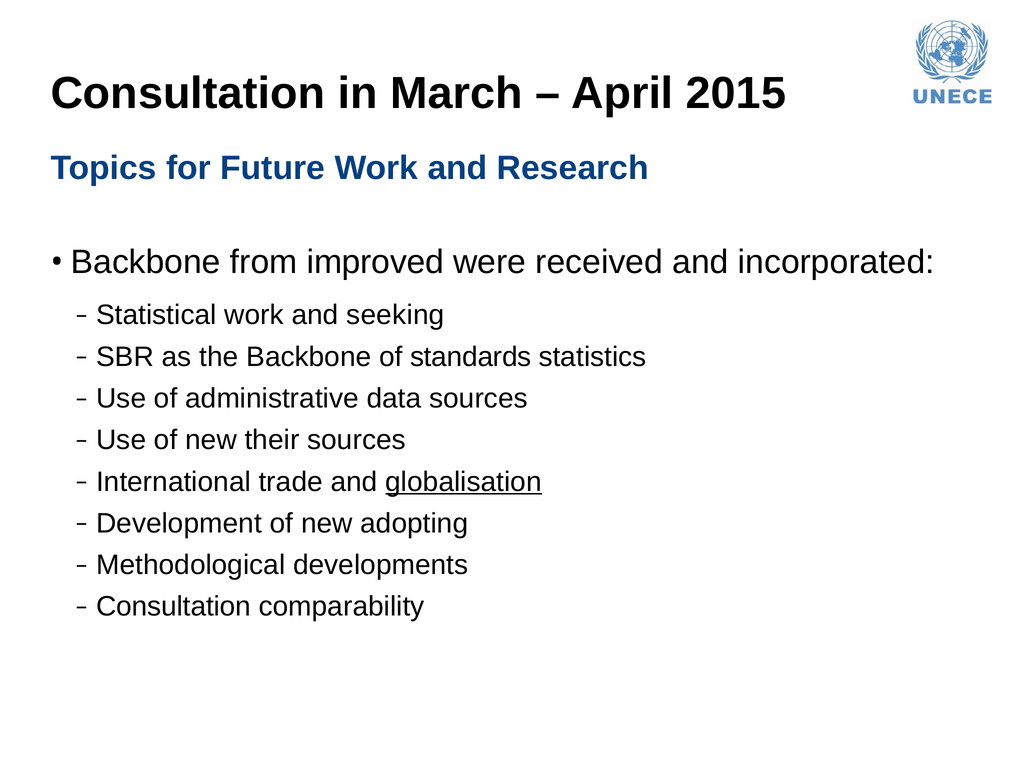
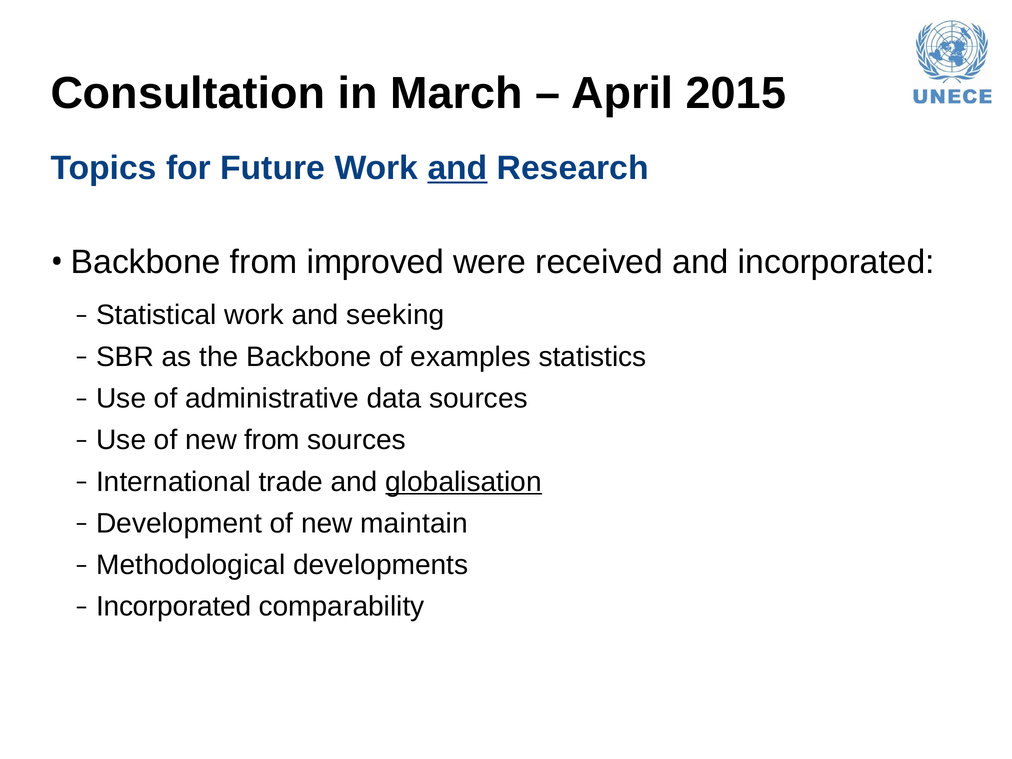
and at (458, 168) underline: none -> present
standards: standards -> examples
new their: their -> from
adopting: adopting -> maintain
Consultation at (174, 607): Consultation -> Incorporated
